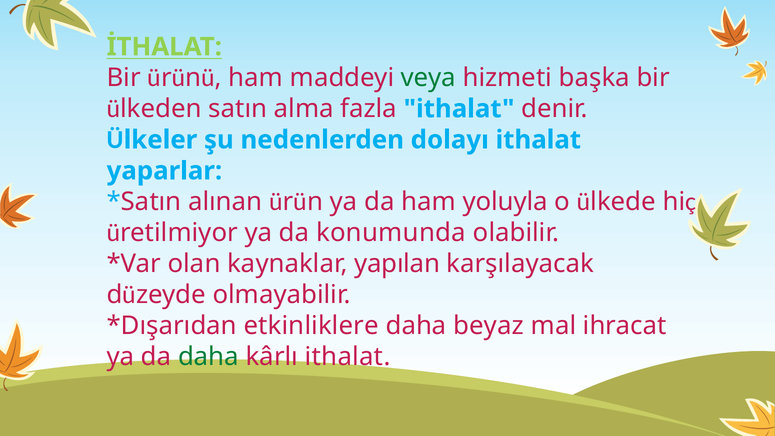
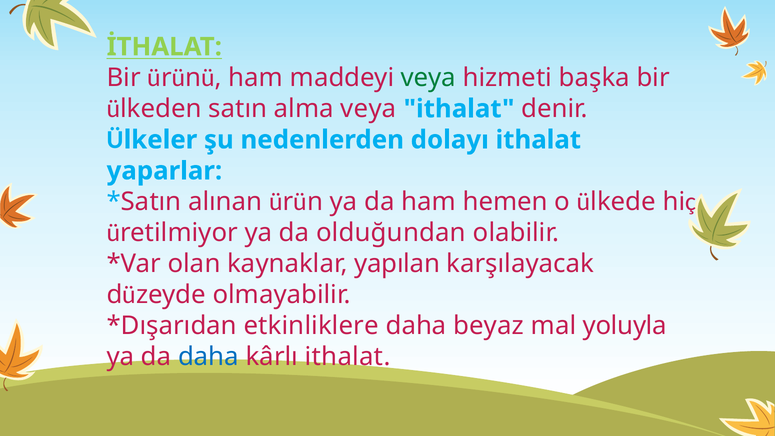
alma fazla: fazla -> veya
yoluyla: yoluyla -> hemen
konumunda: konumunda -> olduğundan
ihracat: ihracat -> yoluyla
daha at (209, 357) colour: green -> blue
